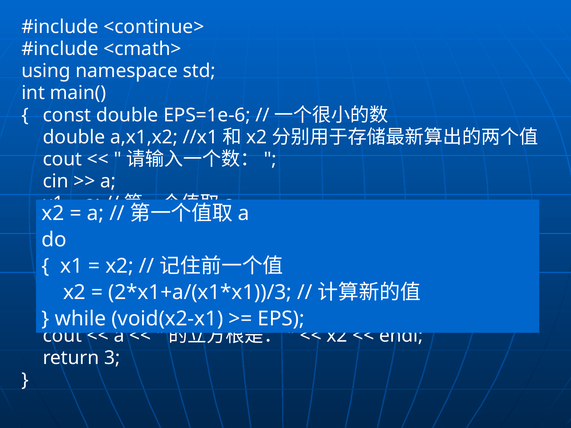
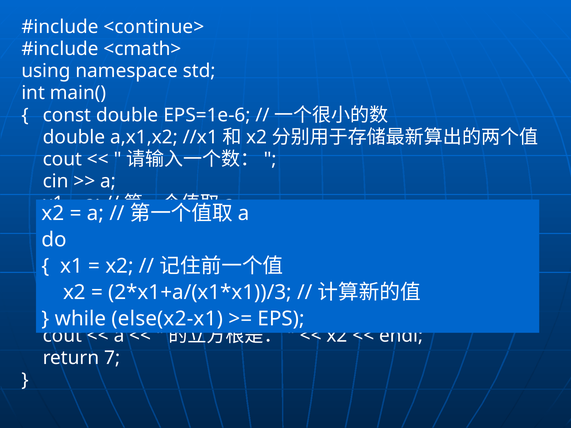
void(x2-x1: void(x2-x1 -> else(x2-x1
3: 3 -> 7
